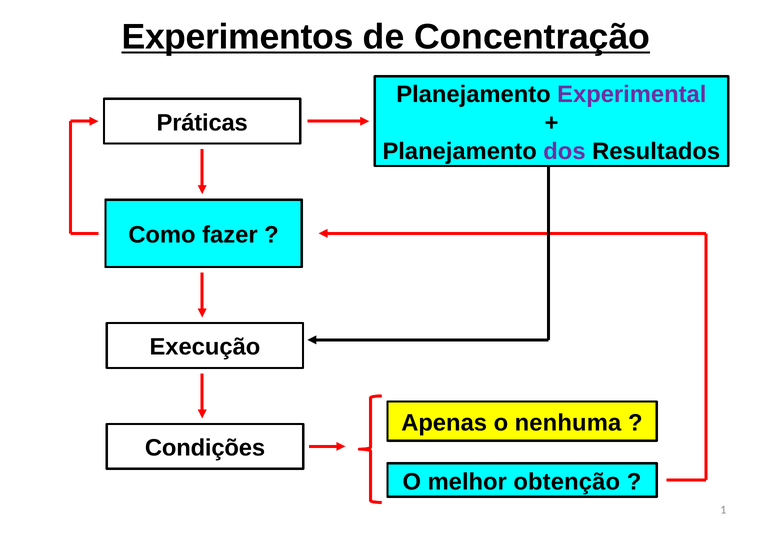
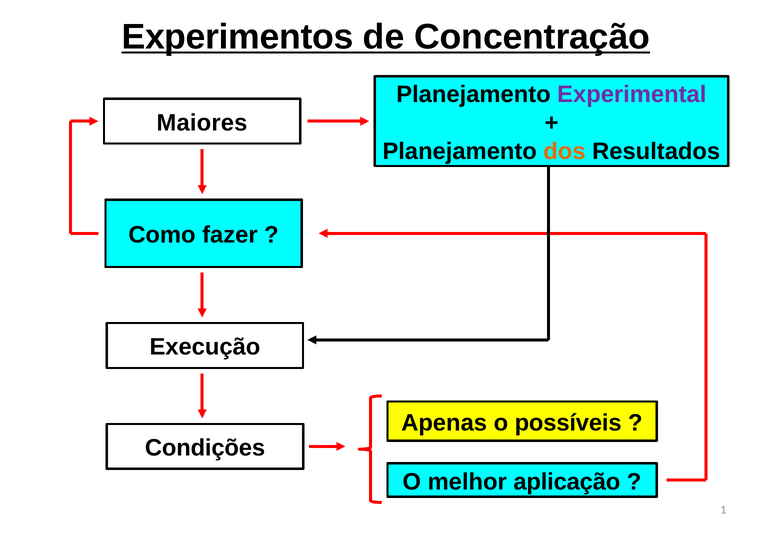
Práticas: Práticas -> Maiores
dos colour: purple -> orange
nenhuma: nenhuma -> possíveis
obtenção: obtenção -> aplicação
